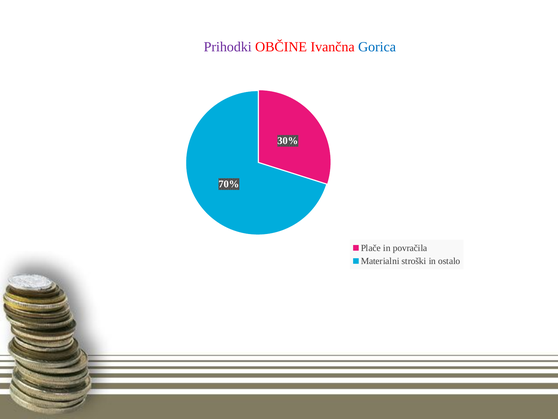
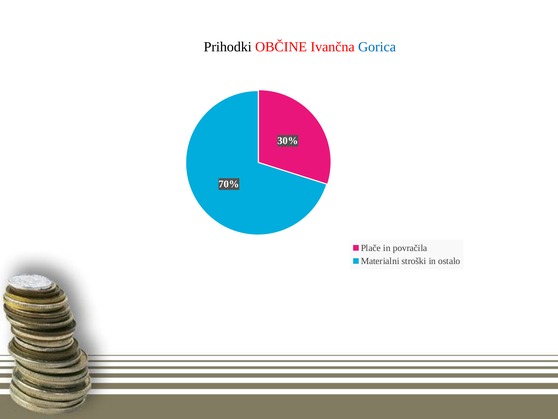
Prihodki colour: purple -> black
